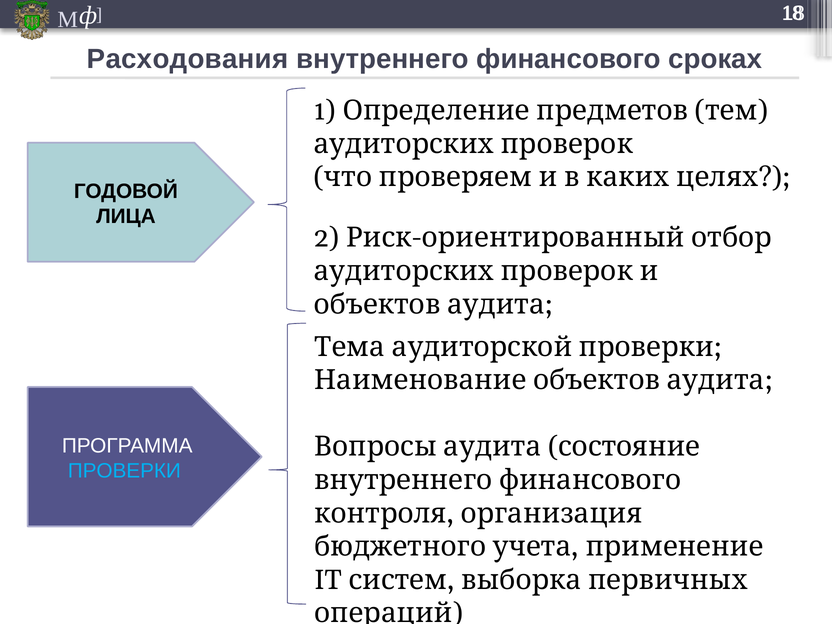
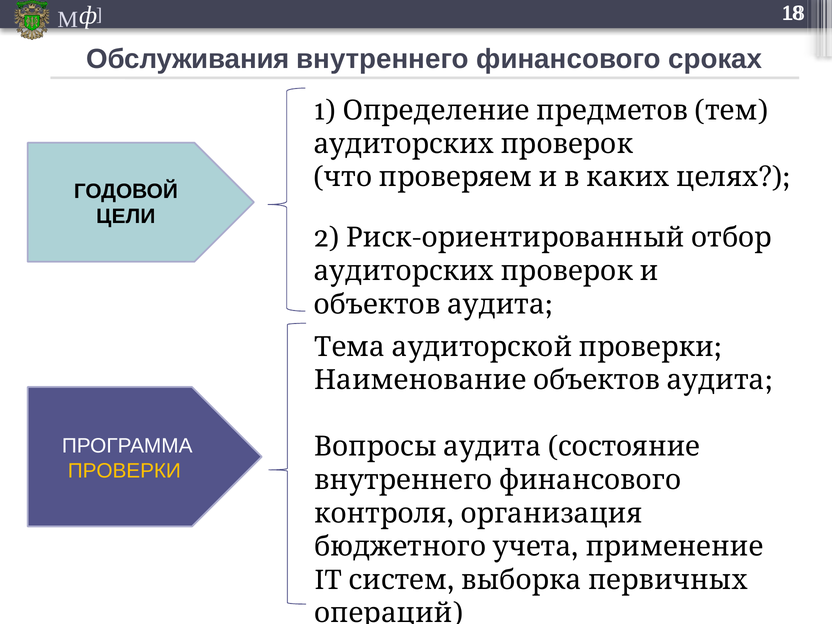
Расходования: Расходования -> Обслуживания
ЛИЦА: ЛИЦА -> ЦЕЛИ
ПРОВЕРКИ colour: light blue -> yellow
